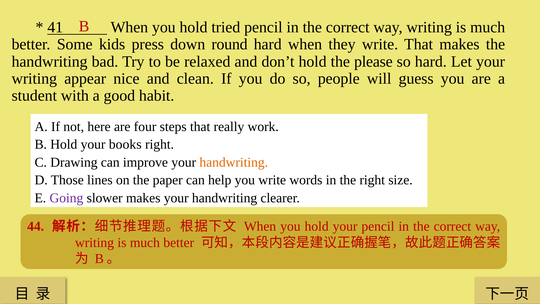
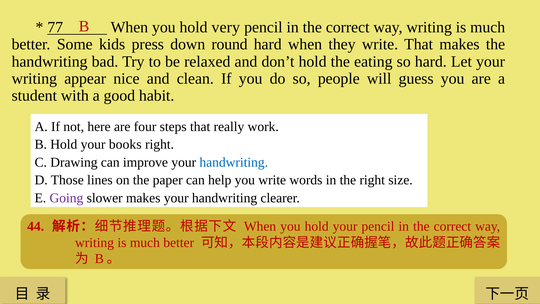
41: 41 -> 77
tried: tried -> very
please: please -> eating
handwriting at (234, 162) colour: orange -> blue
